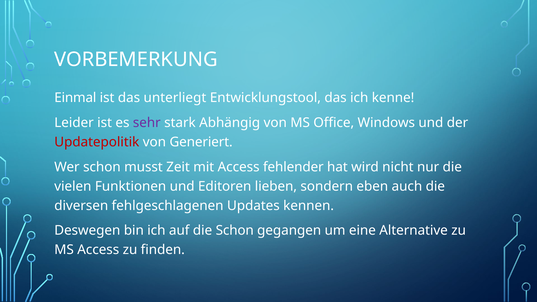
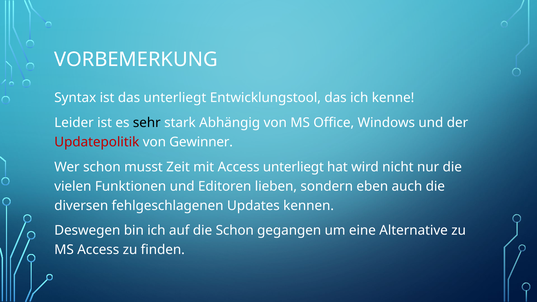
Einmal: Einmal -> Syntax
sehr colour: purple -> black
Generiert: Generiert -> Gewinner
Access fehlender: fehlender -> unterliegt
